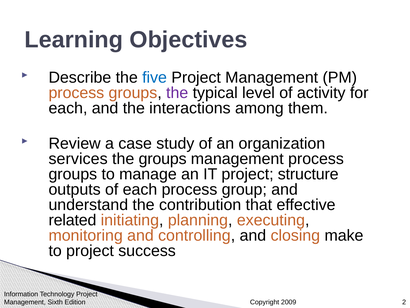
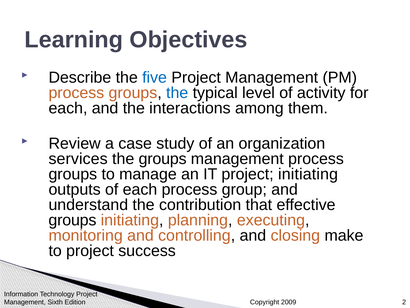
the at (177, 93) colour: purple -> blue
project structure: structure -> initiating
related at (72, 220): related -> groups
